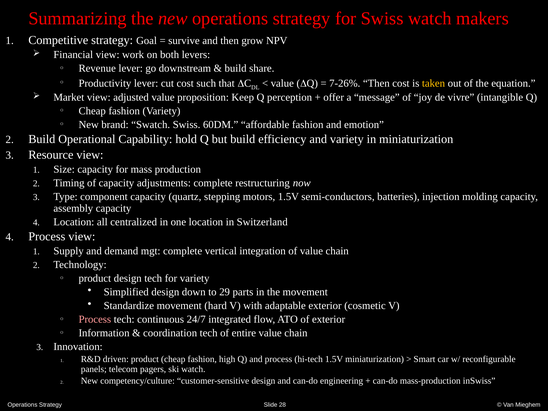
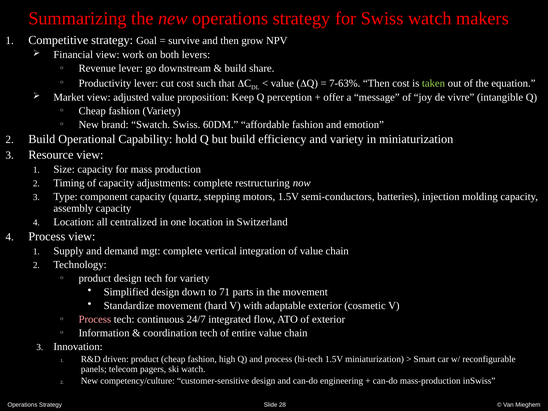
7-26%: 7-26% -> 7-63%
taken colour: yellow -> light green
29: 29 -> 71
